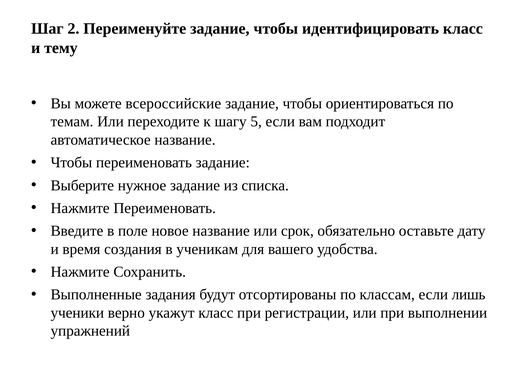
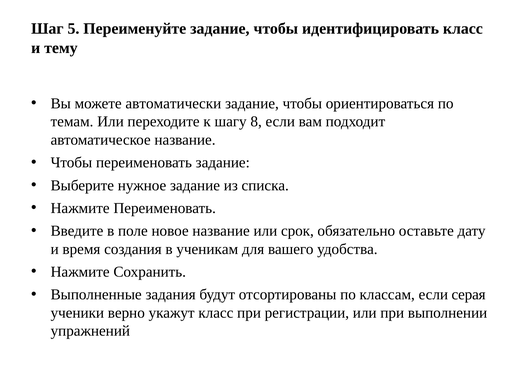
2: 2 -> 5
всероссийские: всероссийские -> автоматически
5: 5 -> 8
лишь: лишь -> серая
